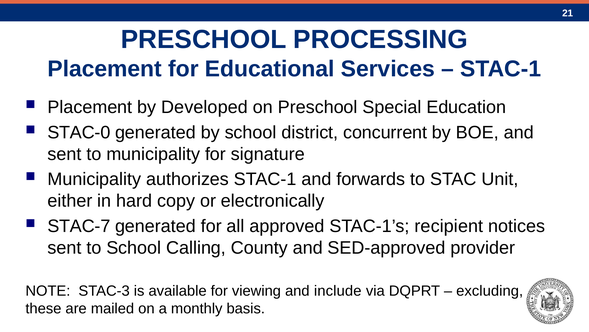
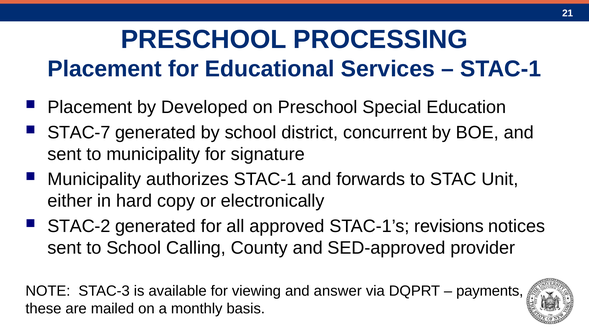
STAC-0: STAC-0 -> STAC-7
STAC-7: STAC-7 -> STAC-2
recipient: recipient -> revisions
include: include -> answer
excluding: excluding -> payments
